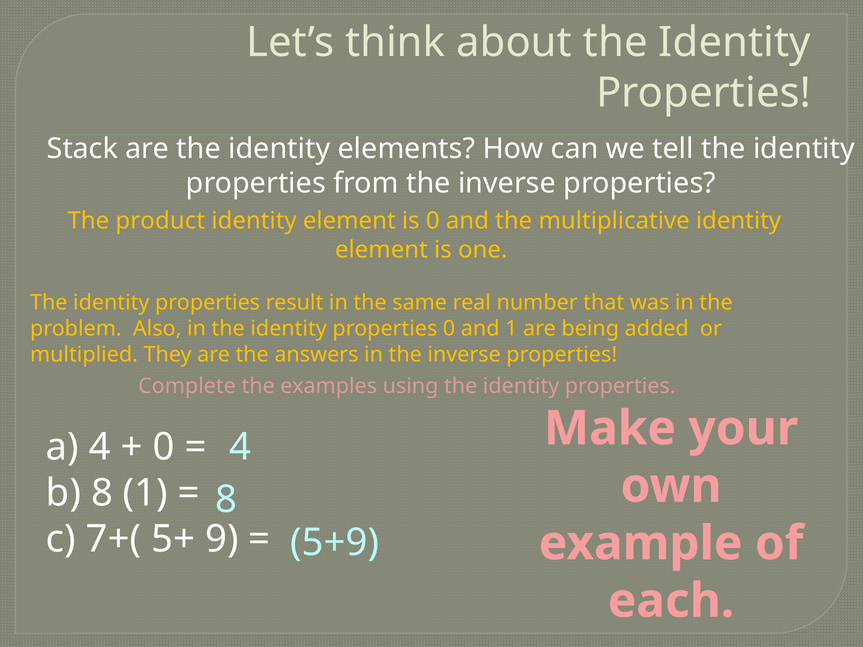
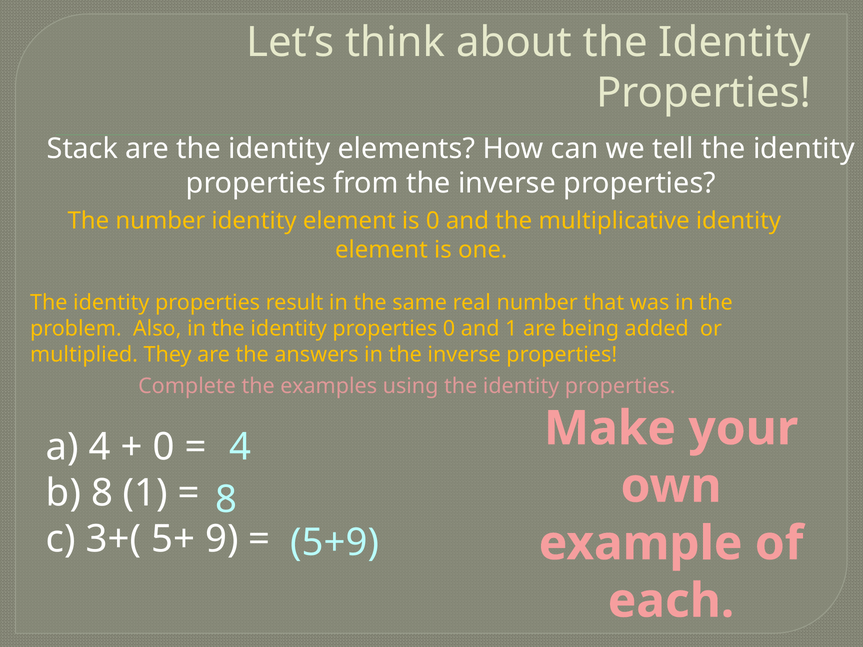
The product: product -> number
7+(: 7+( -> 3+(
